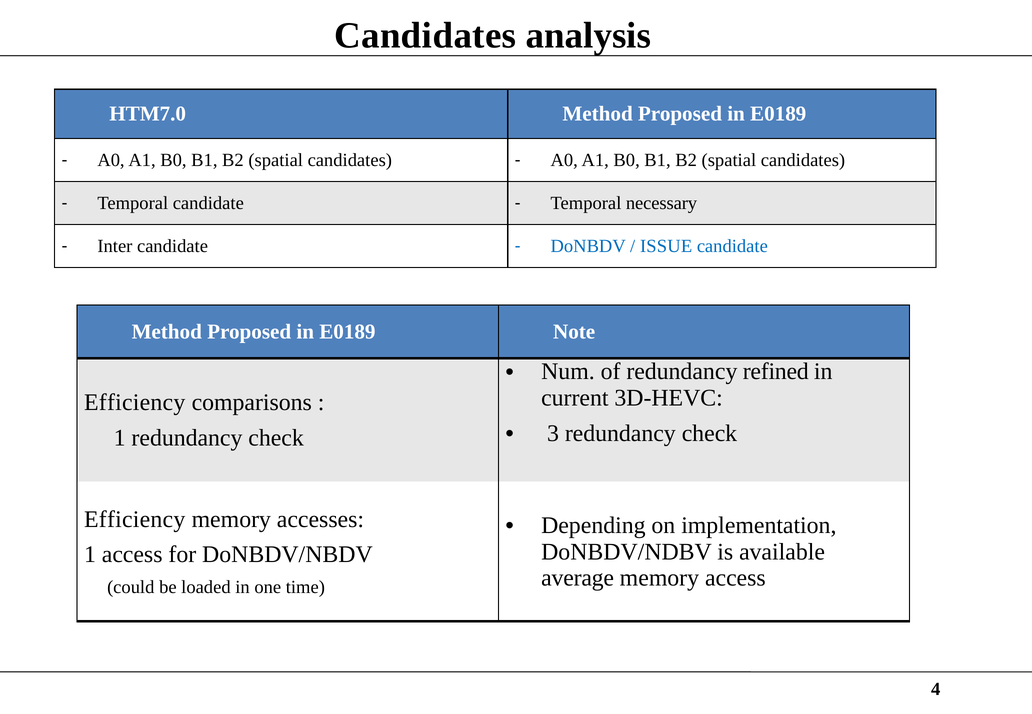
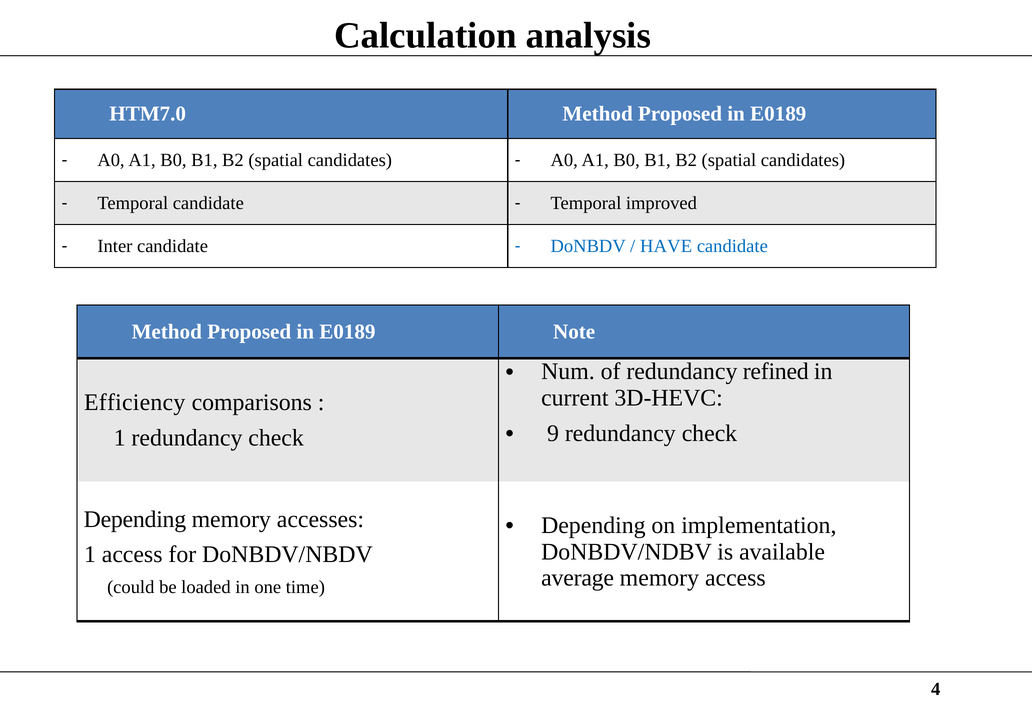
Candidates at (425, 36): Candidates -> Calculation
necessary: necessary -> improved
ISSUE: ISSUE -> HAVE
3: 3 -> 9
Efficiency at (135, 520): Efficiency -> Depending
